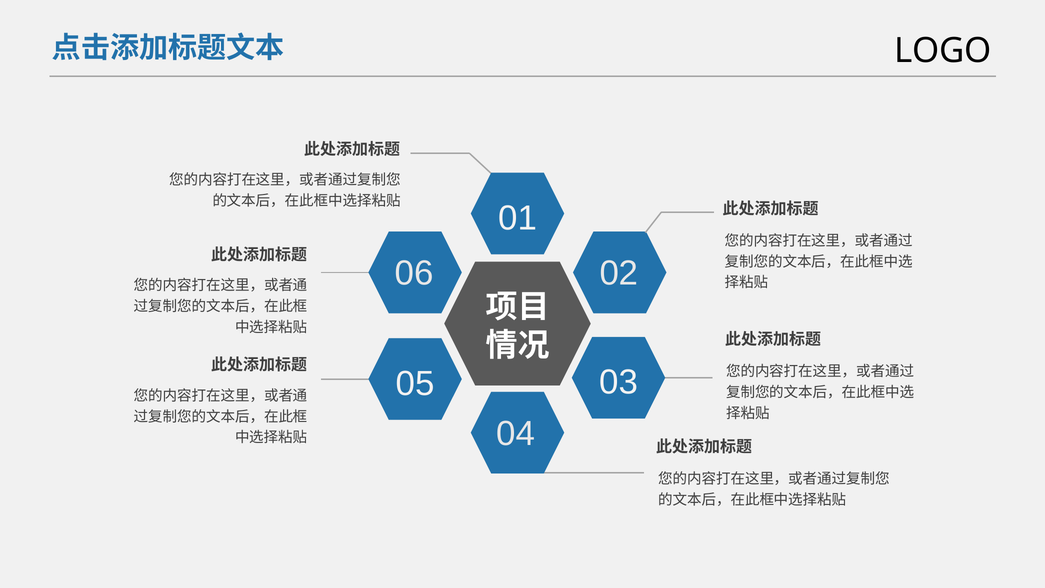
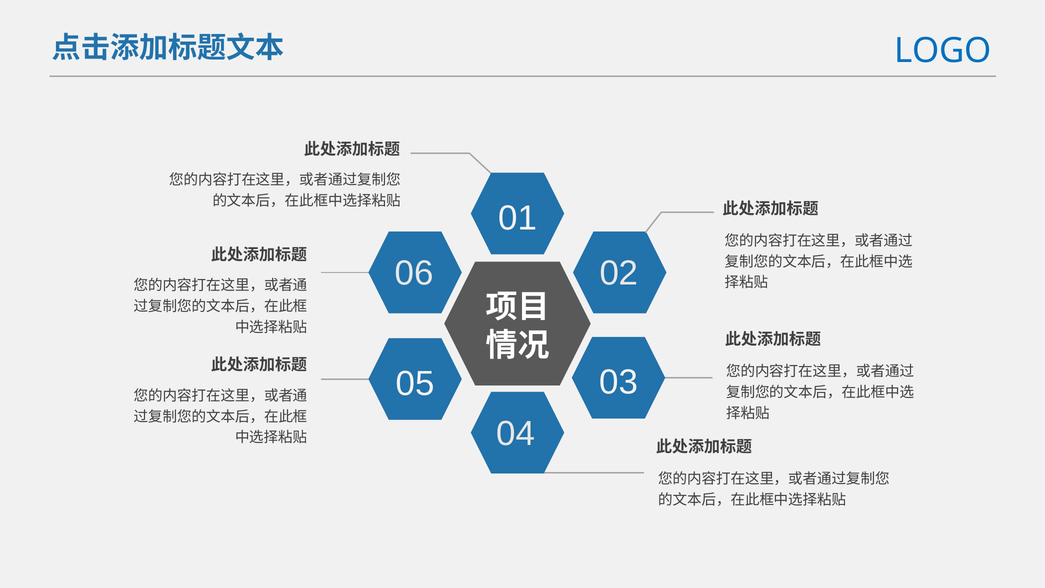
LOGO colour: black -> blue
